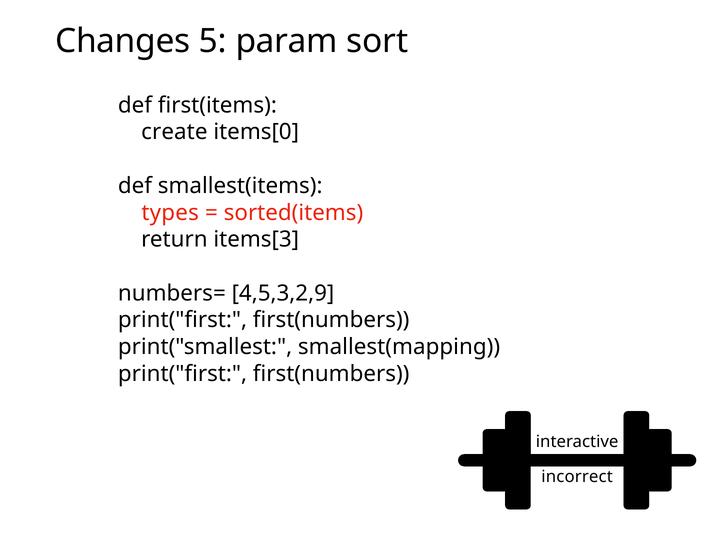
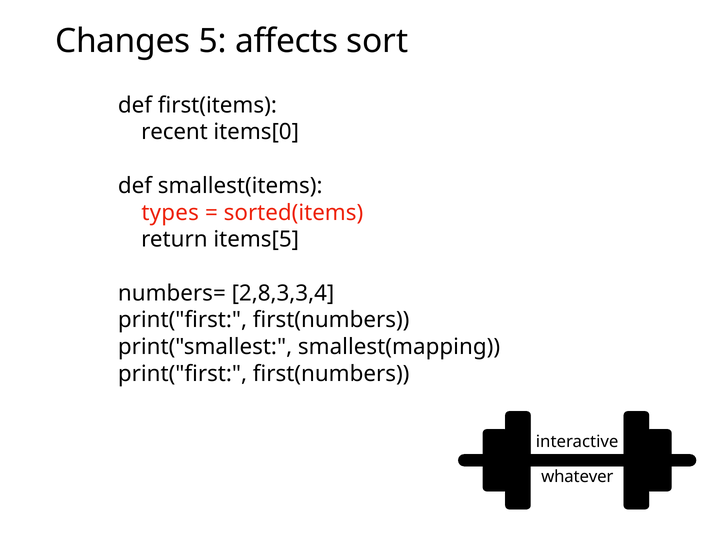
param: param -> affects
create: create -> recent
items[3: items[3 -> items[5
4,5,3,2,9: 4,5,3,2,9 -> 2,8,3,3,4
incorrect: incorrect -> whatever
